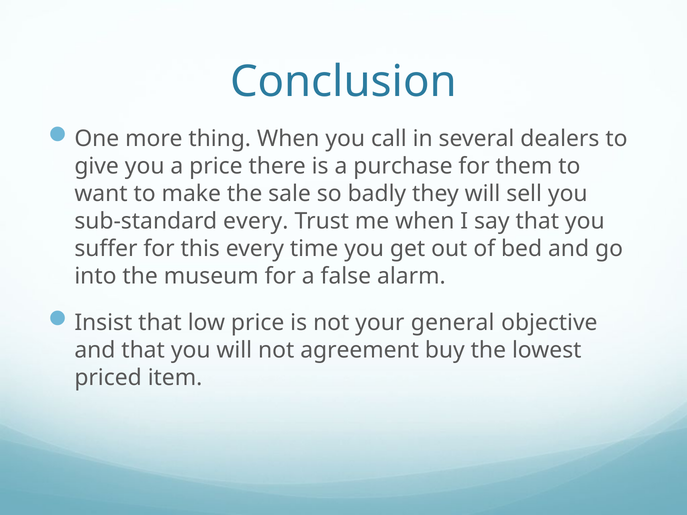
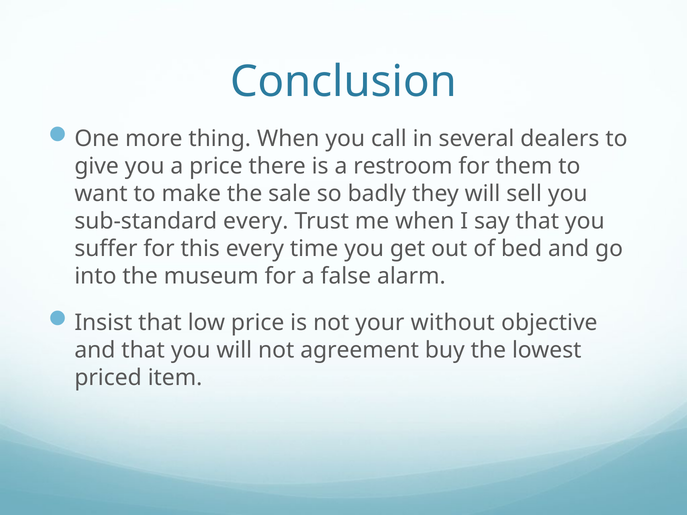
purchase: purchase -> restroom
general: general -> without
